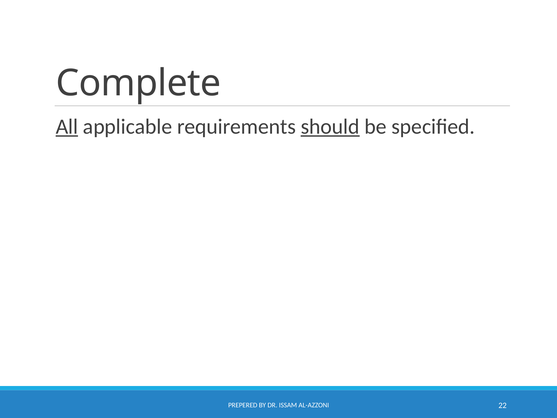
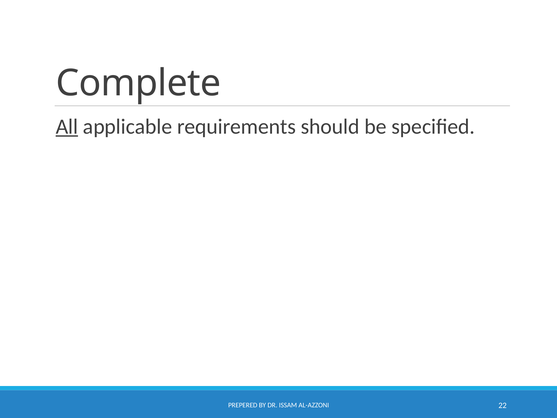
should underline: present -> none
